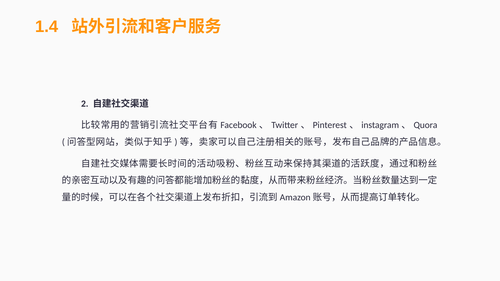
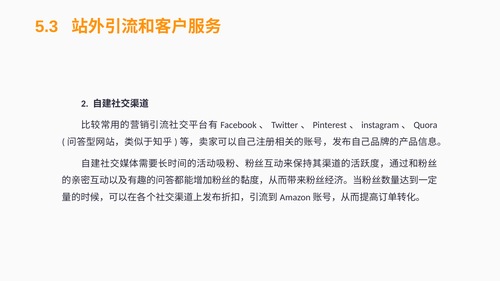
1.4: 1.4 -> 5.3
